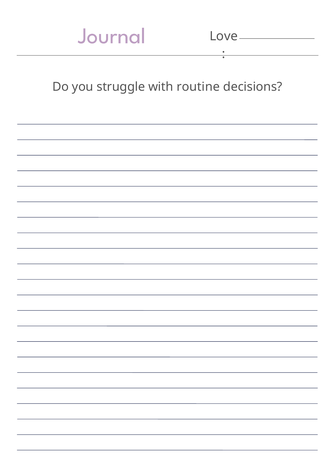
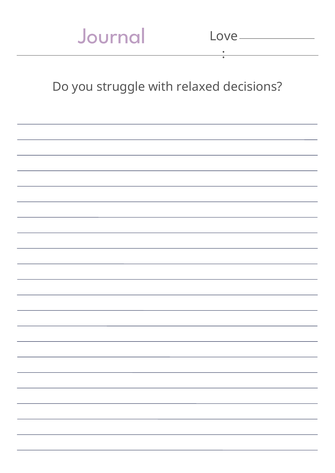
routine: routine -> relaxed
